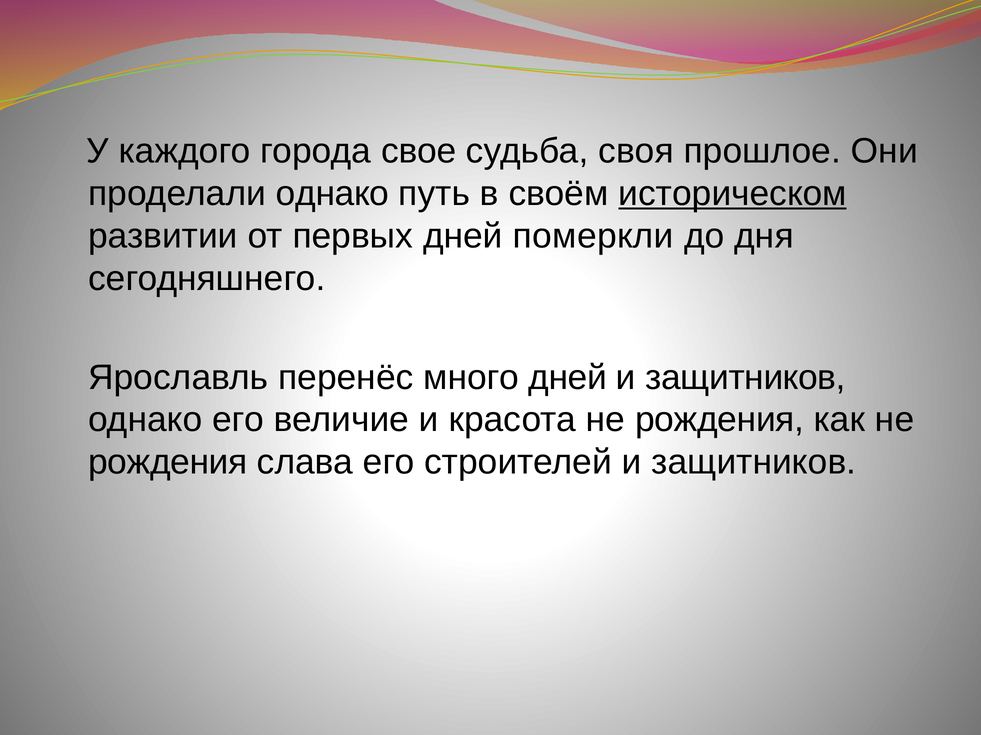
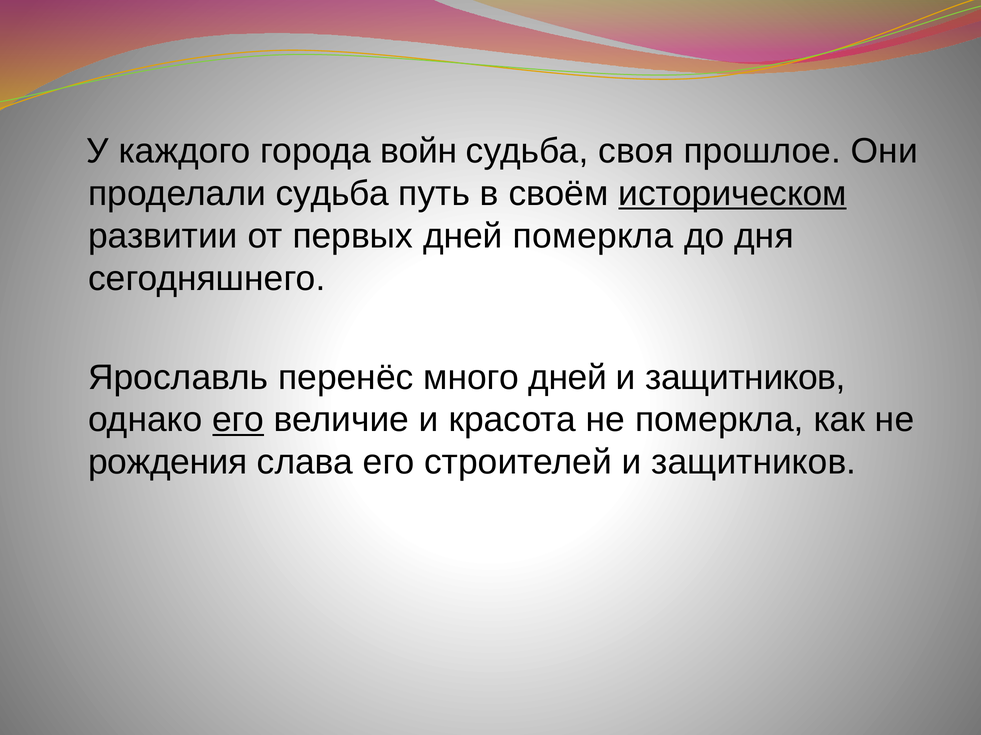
свое: свое -> войн
проделали однако: однако -> судьба
дней померкли: померкли -> померкла
его at (238, 420) underline: none -> present
красота не рождения: рождения -> померкла
